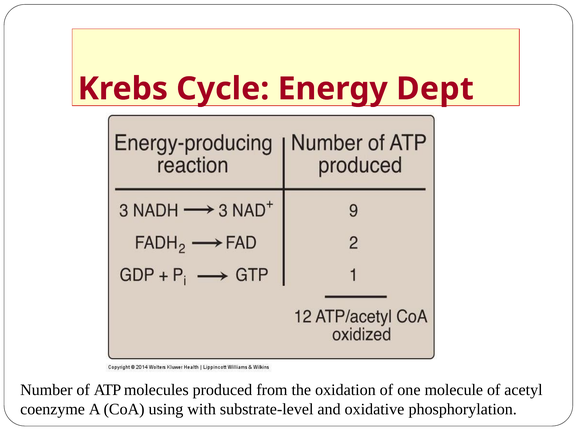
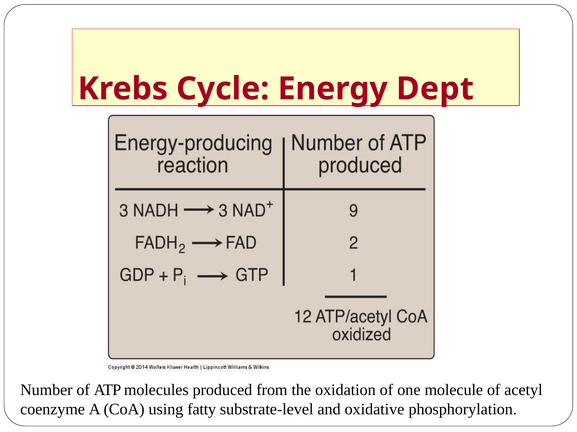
with: with -> fatty
